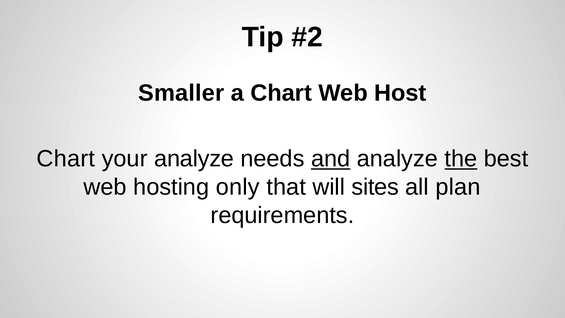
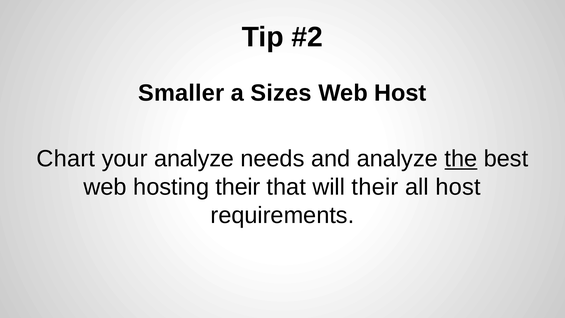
a Chart: Chart -> Sizes
and underline: present -> none
hosting only: only -> their
will sites: sites -> their
all plan: plan -> host
